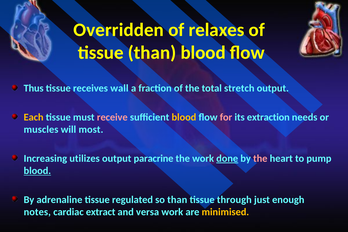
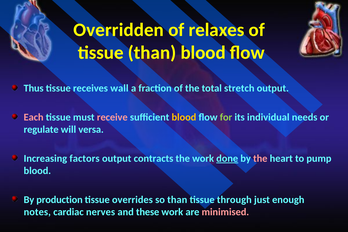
Each colour: yellow -> pink
for colour: pink -> light green
extraction: extraction -> individual
muscles: muscles -> regulate
most: most -> versa
utilizes: utilizes -> factors
paracrine: paracrine -> contracts
blood at (37, 171) underline: present -> none
adrenaline: adrenaline -> production
regulated: regulated -> overrides
extract: extract -> nerves
versa: versa -> these
minimised colour: yellow -> pink
